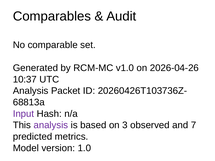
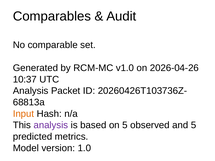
Input colour: purple -> orange
on 3: 3 -> 5
and 7: 7 -> 5
